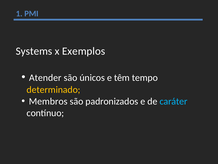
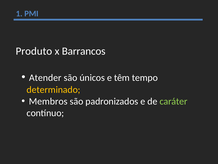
Systems: Systems -> Produto
Exemplos: Exemplos -> Barrancos
caráter colour: light blue -> light green
